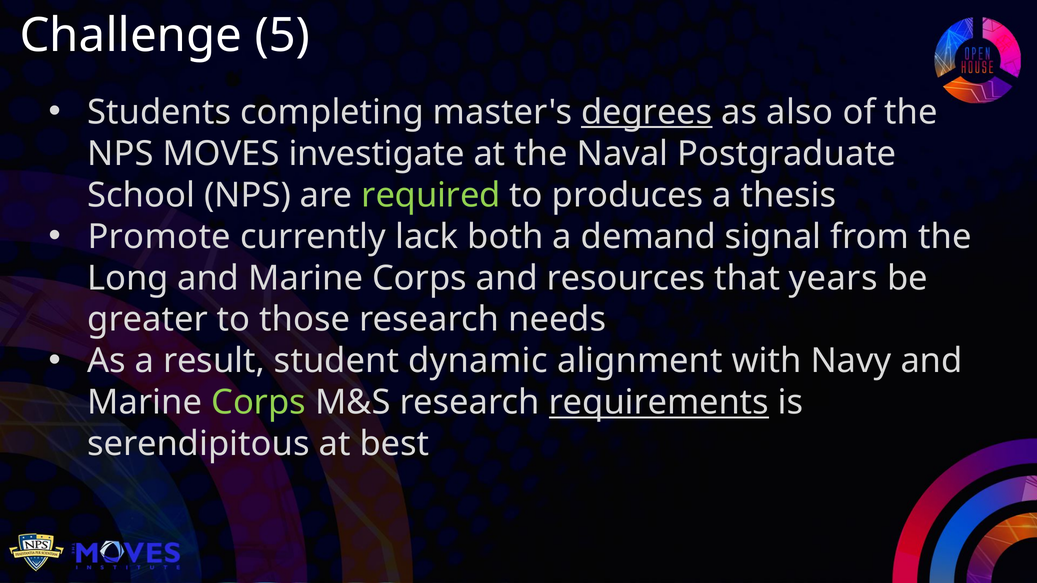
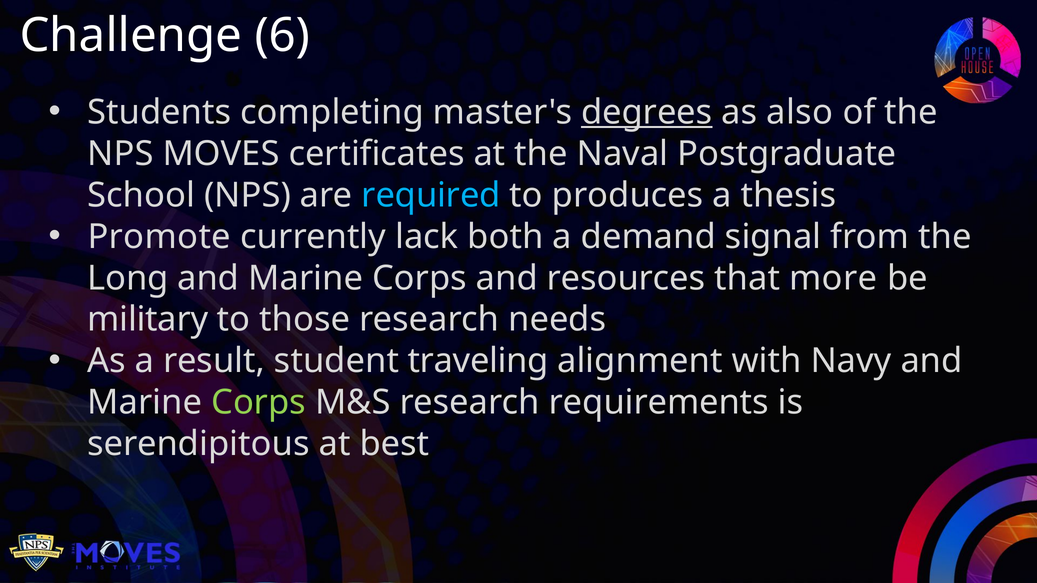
5: 5 -> 6
investigate: investigate -> certificates
required colour: light green -> light blue
years: years -> more
greater: greater -> military
dynamic: dynamic -> traveling
requirements underline: present -> none
